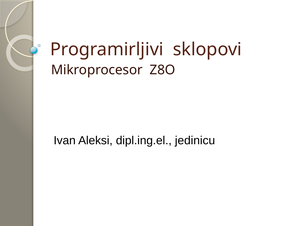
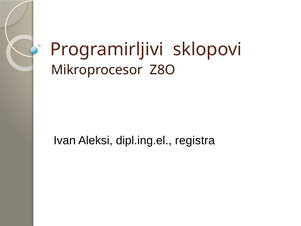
jedinicu: jedinicu -> registra
